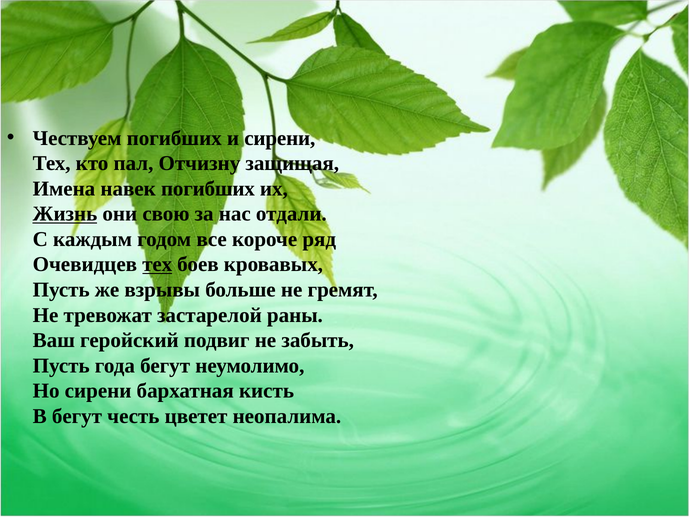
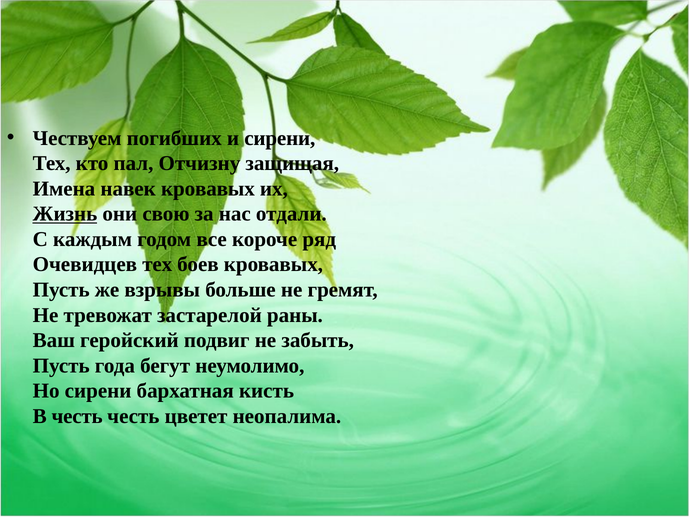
навек погибших: погибших -> кровавых
тех at (157, 264) underline: present -> none
В бегут: бегут -> честь
